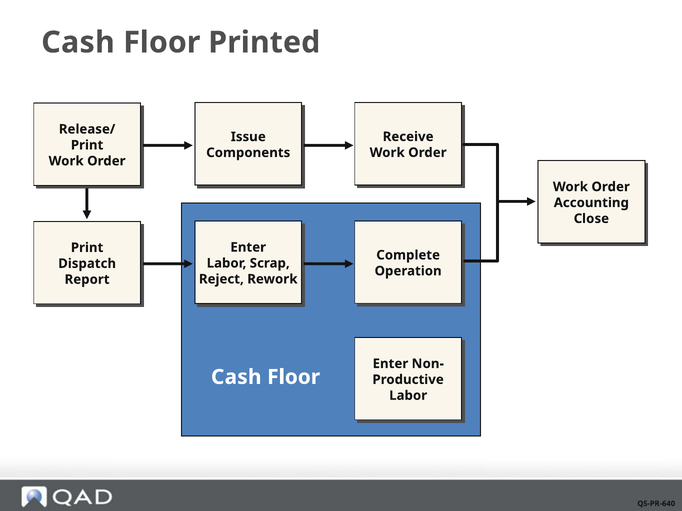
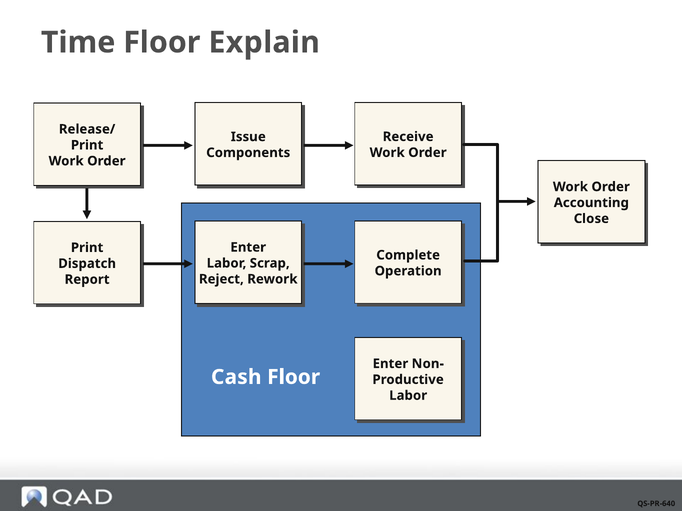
Cash at (78, 42): Cash -> Time
Printed: Printed -> Explain
